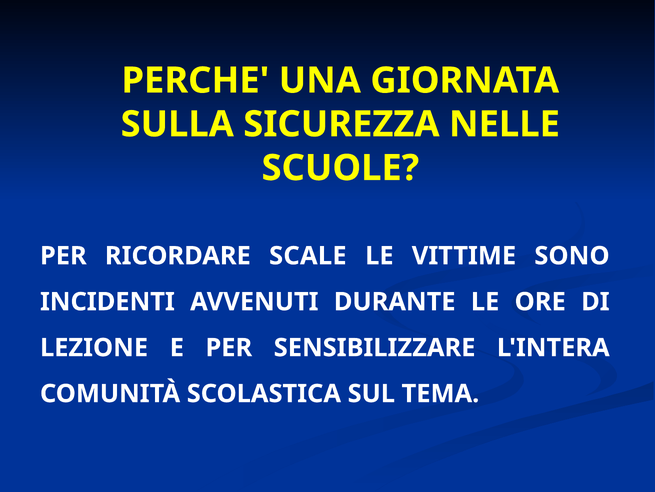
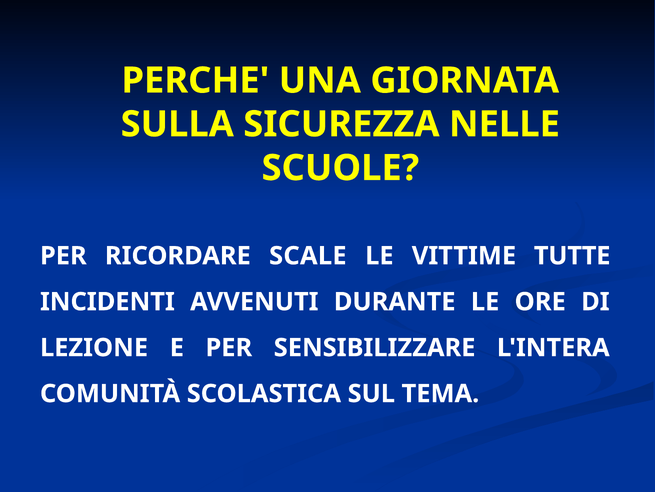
SONO: SONO -> TUTTE
